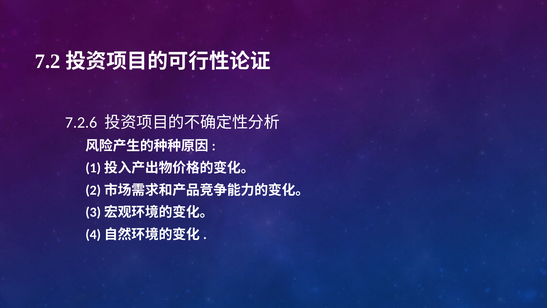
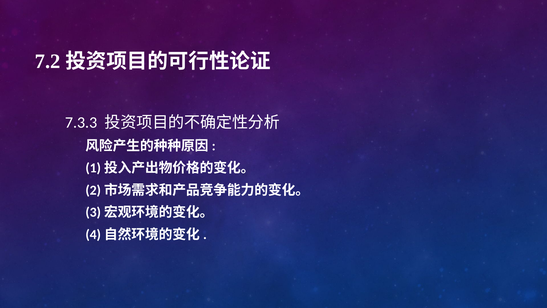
7.2.6: 7.2.6 -> 7.3.3
